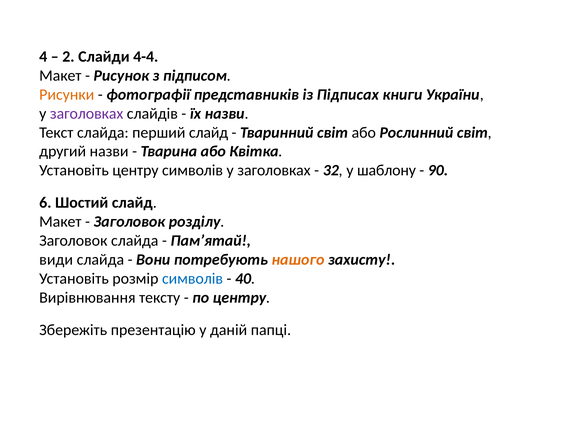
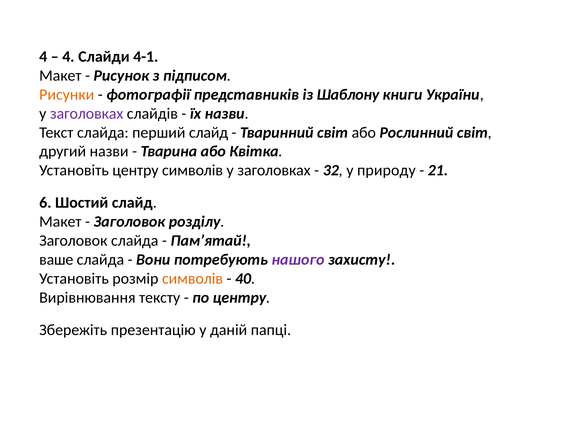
2 at (68, 57): 2 -> 4
4-4: 4-4 -> 4-1
Підписах: Підписах -> Шаблону
шаблону: шаблону -> природу
90: 90 -> 21
види: види -> ваше
нашого colour: orange -> purple
символів at (193, 279) colour: blue -> orange
